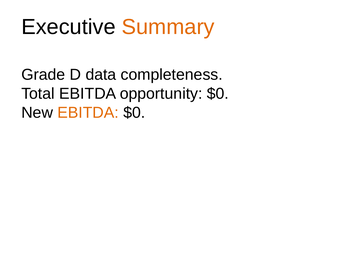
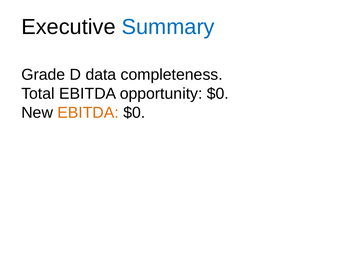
Summary colour: orange -> blue
